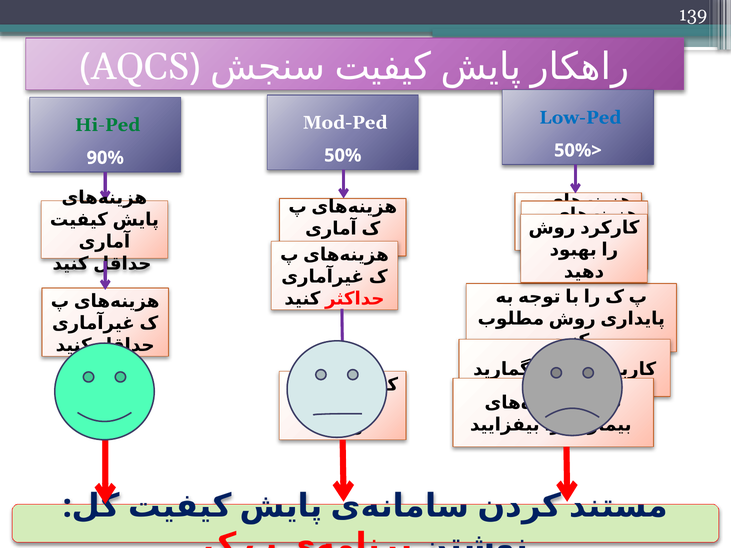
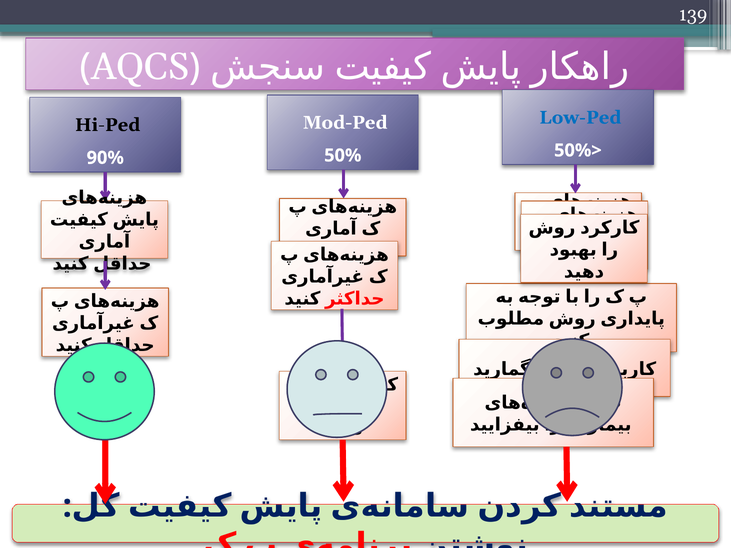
Hi-Ped colour: green -> black
